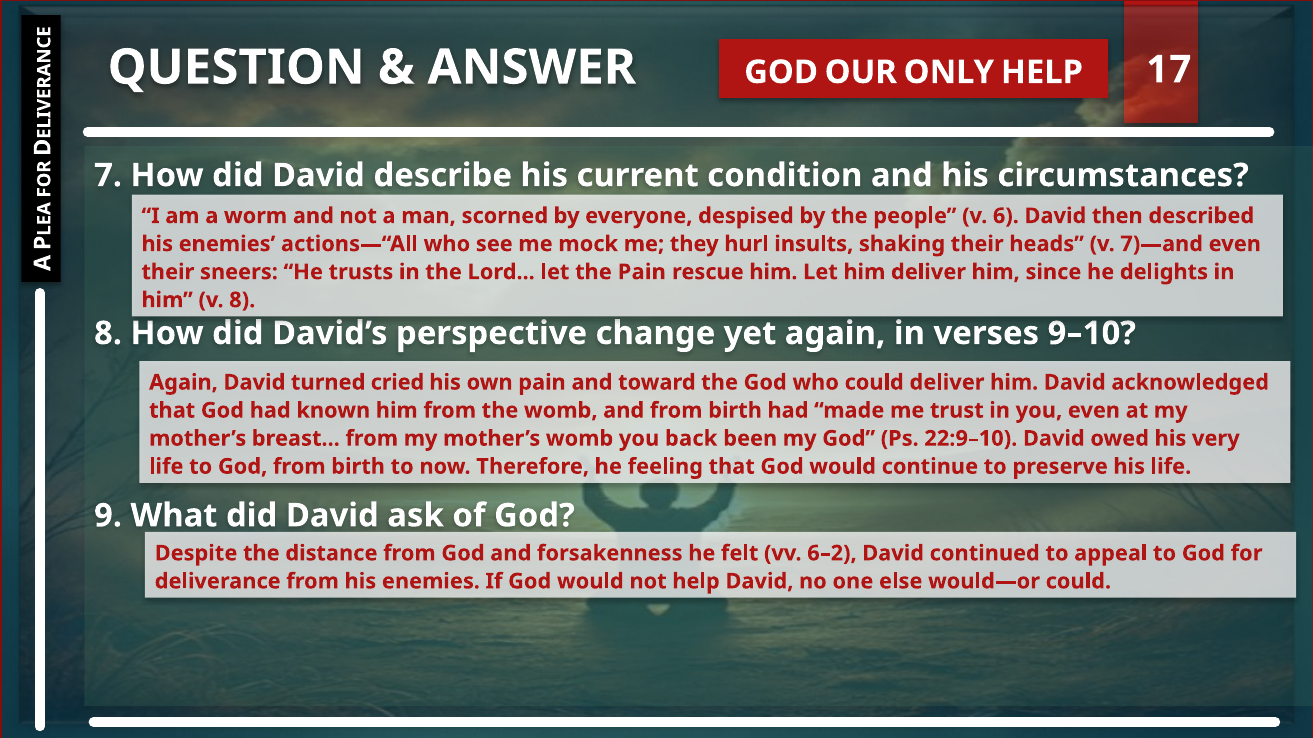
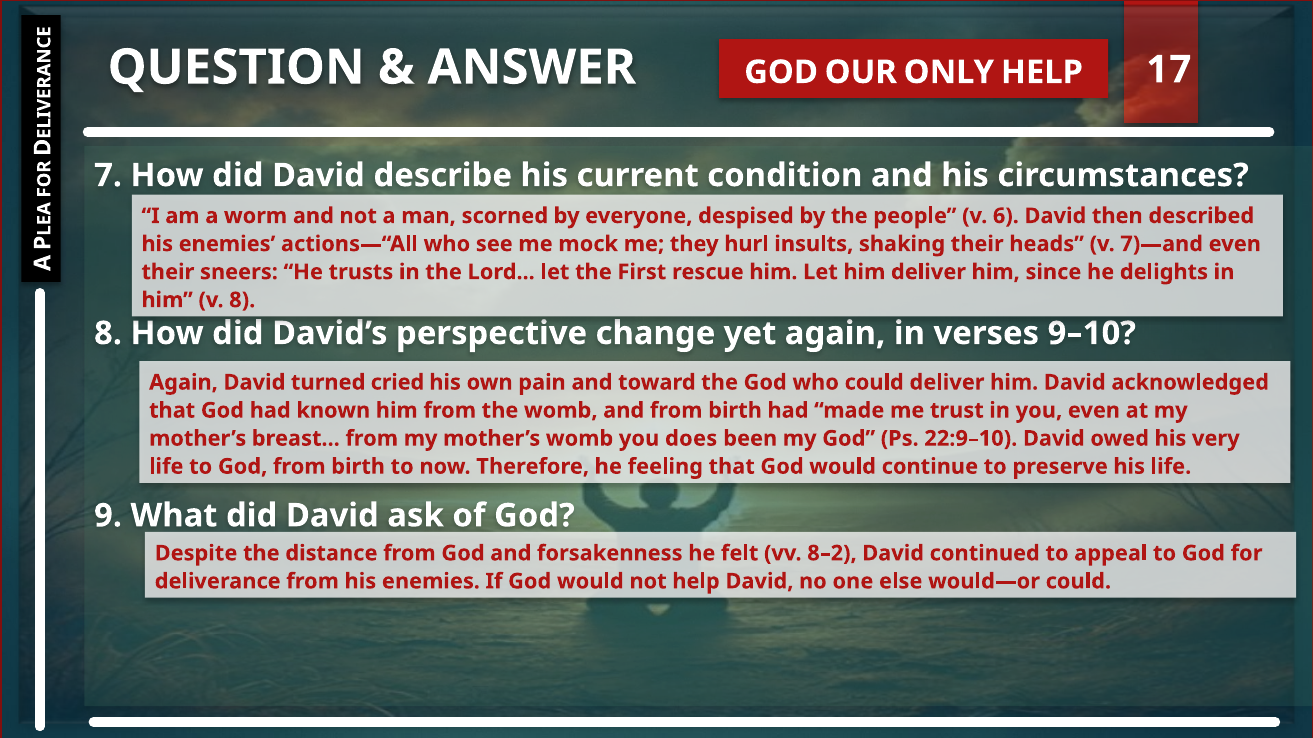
the Pain: Pain -> First
back: back -> does
6–2: 6–2 -> 8–2
